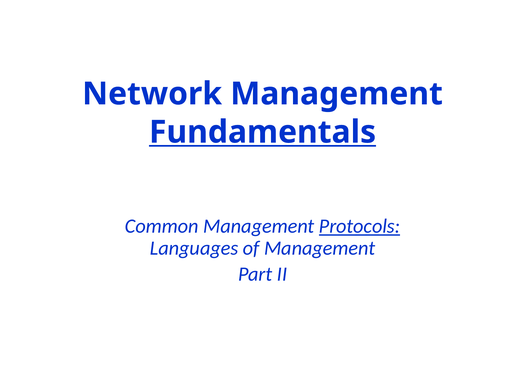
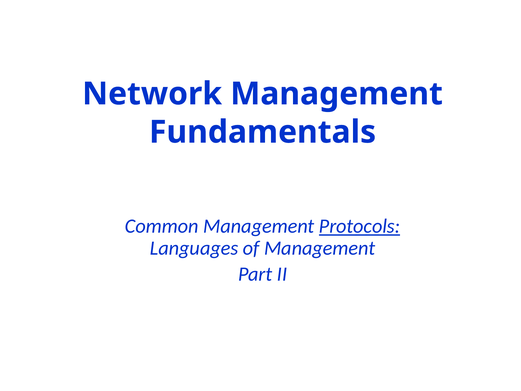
Fundamentals underline: present -> none
